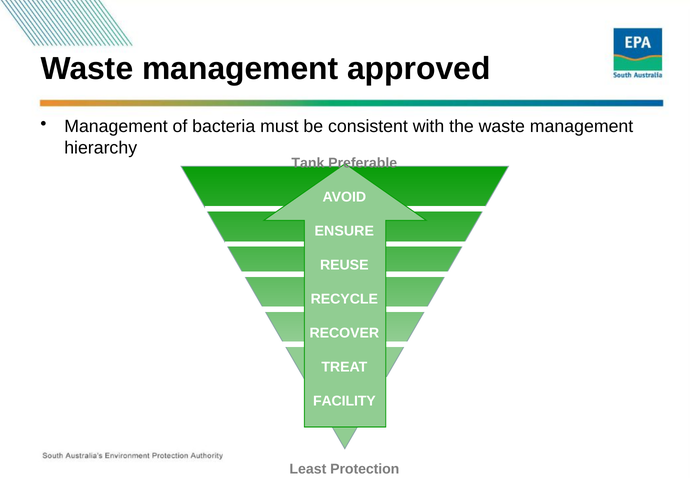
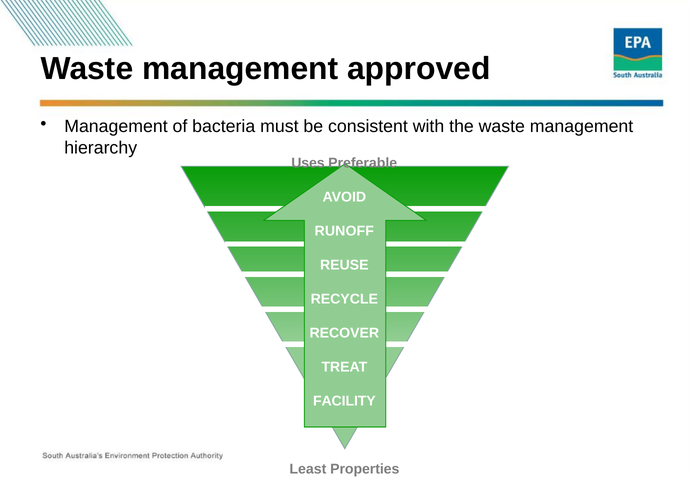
Tank: Tank -> Uses
ENSURE: ENSURE -> RUNOFF
Protection: Protection -> Properties
